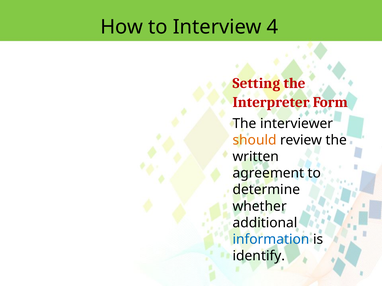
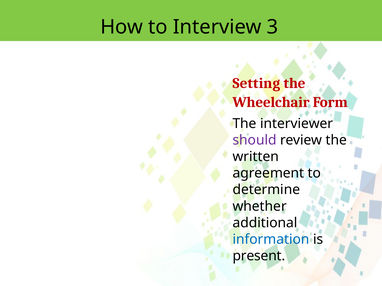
4: 4 -> 3
Interpreter: Interpreter -> Wheelchair
should colour: orange -> purple
identify: identify -> present
